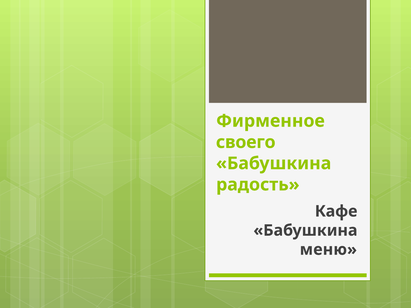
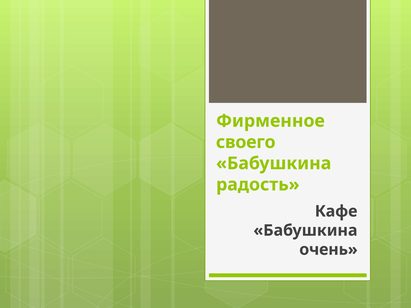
меню: меню -> очень
